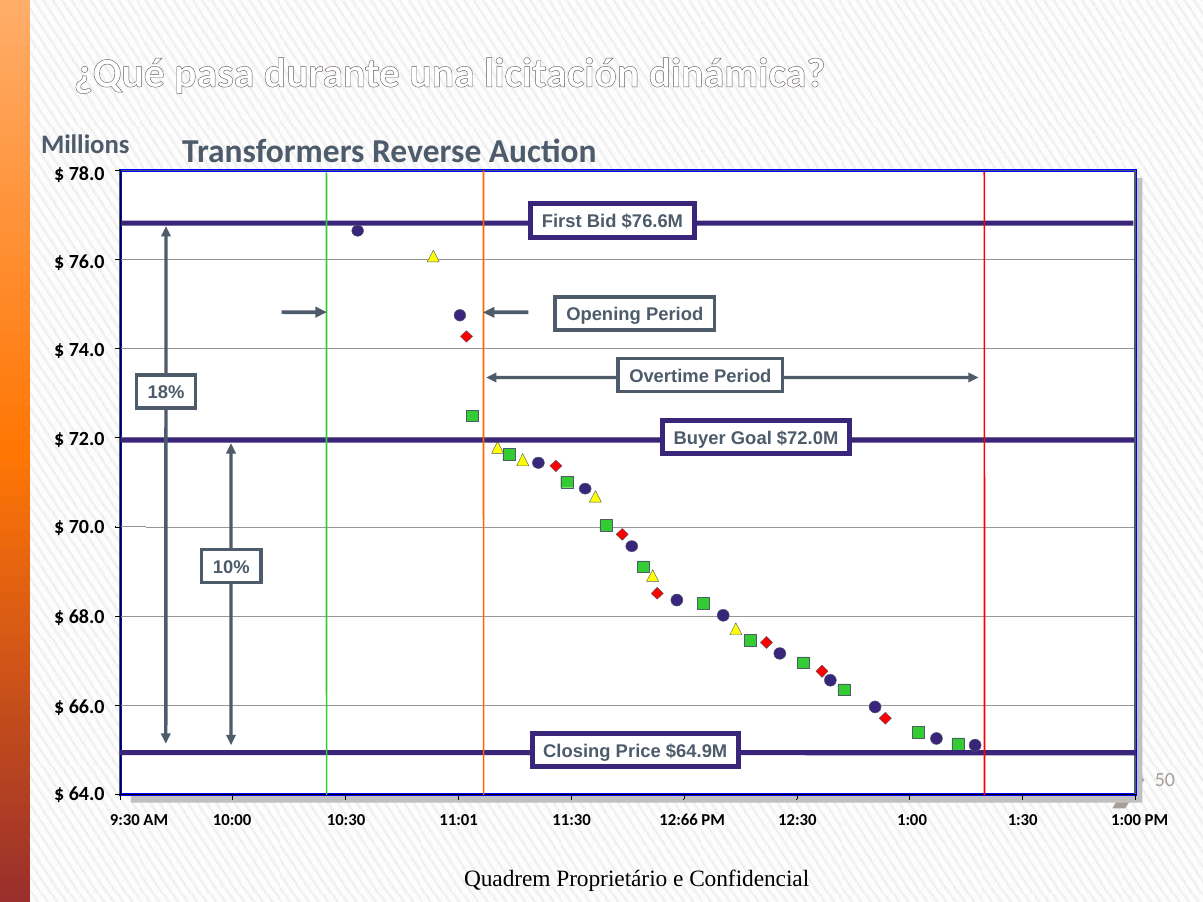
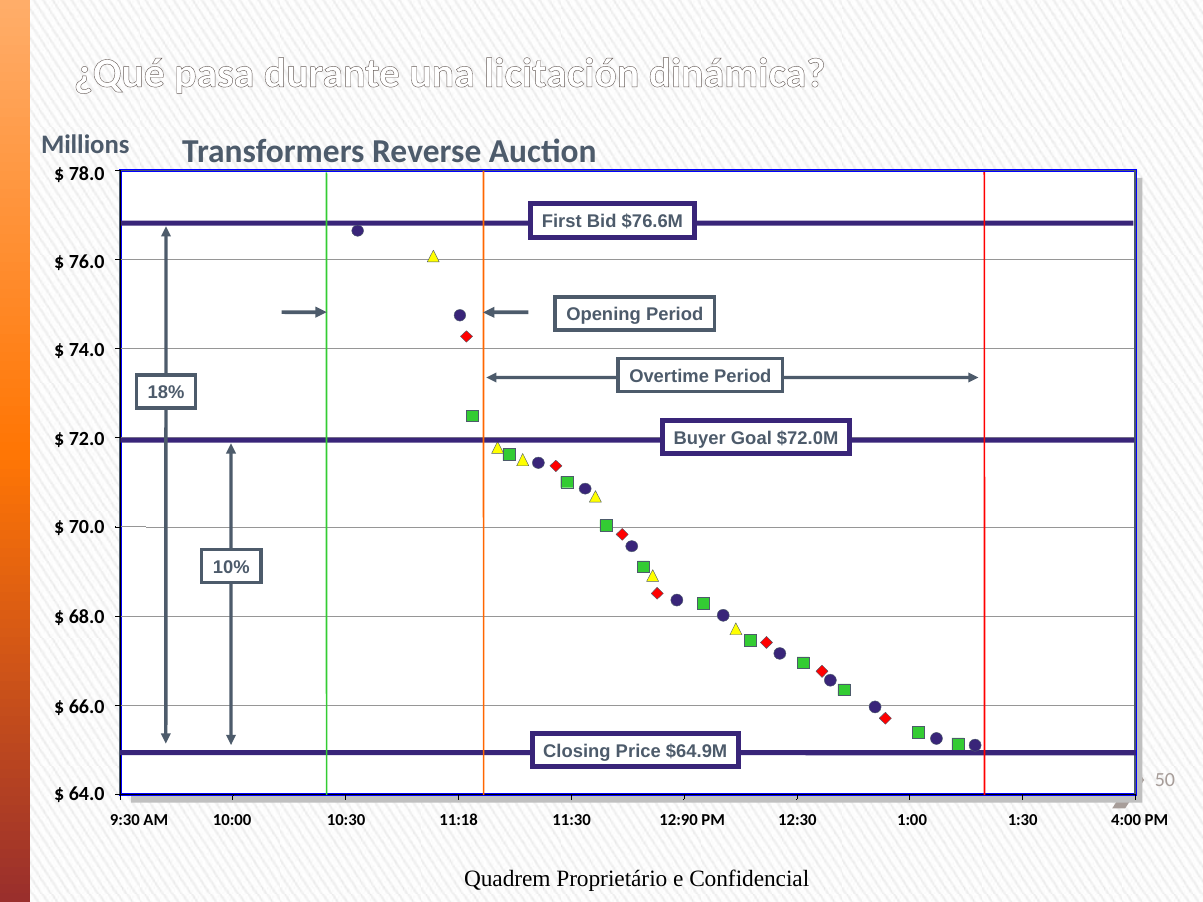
11:01: 11:01 -> 11:18
12:66: 12:66 -> 12:90
1:30 1:00: 1:00 -> 4:00
